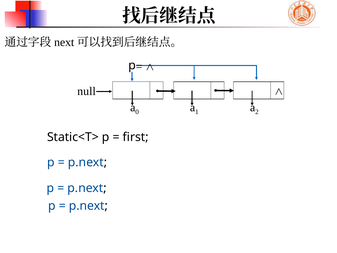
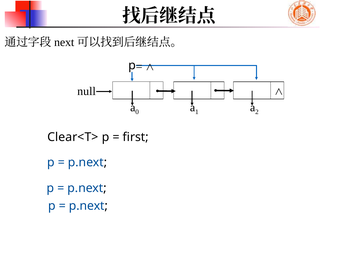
Static<T>: Static<T> -> Clear<T>
